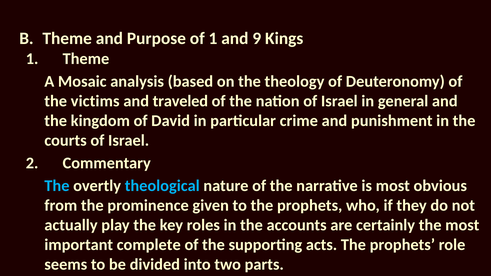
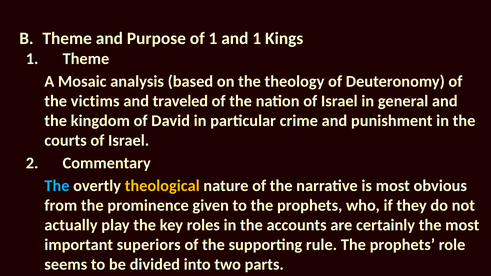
and 9: 9 -> 1
theological colour: light blue -> yellow
complete: complete -> superiors
acts: acts -> rule
